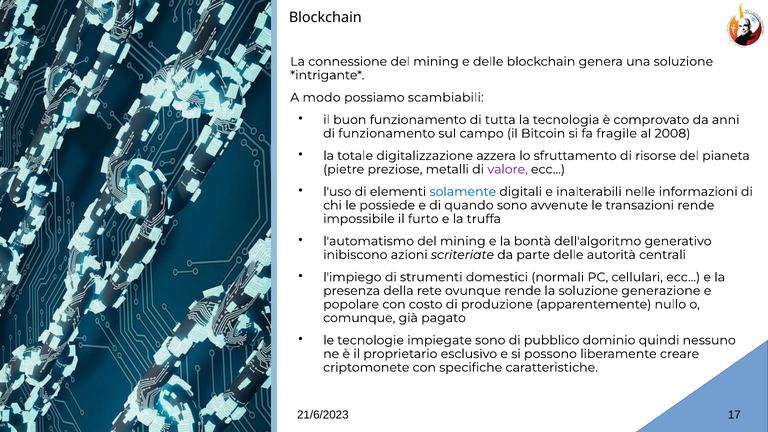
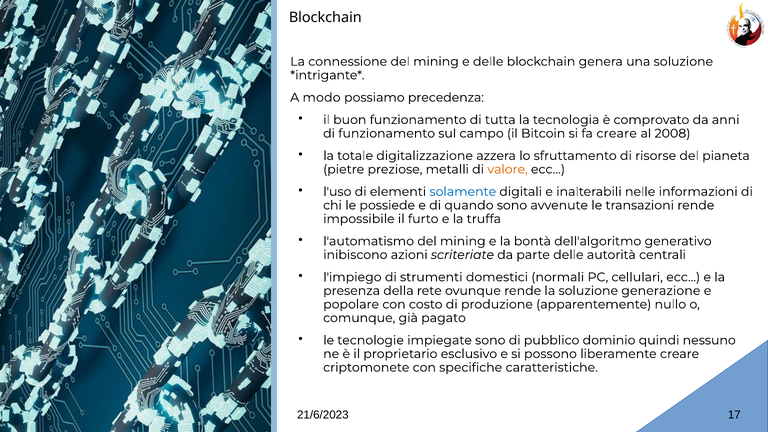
scambiabili: scambiabili -> precedenza
fa fragile: fragile -> creare
valore colour: purple -> orange
